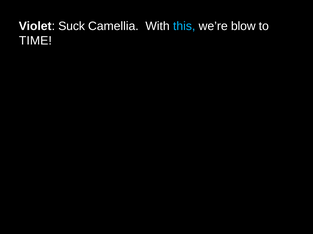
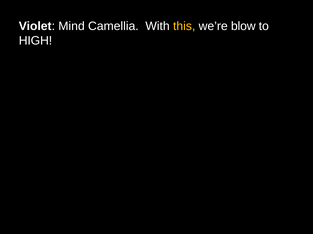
Suck: Suck -> Mind
this colour: light blue -> yellow
TIME: TIME -> HIGH
